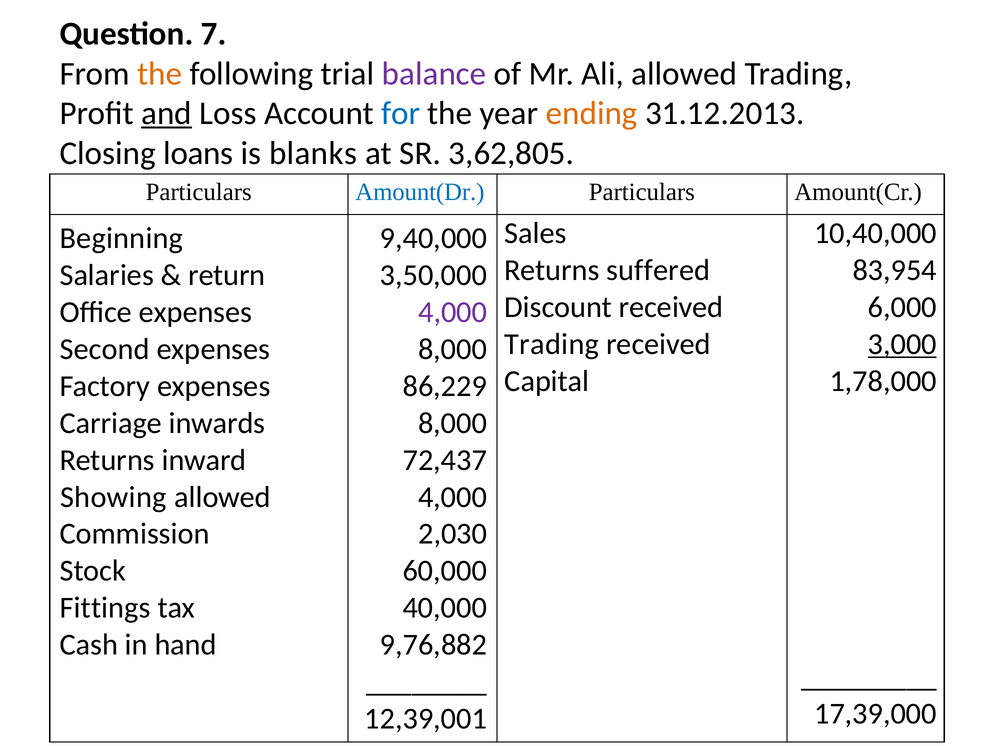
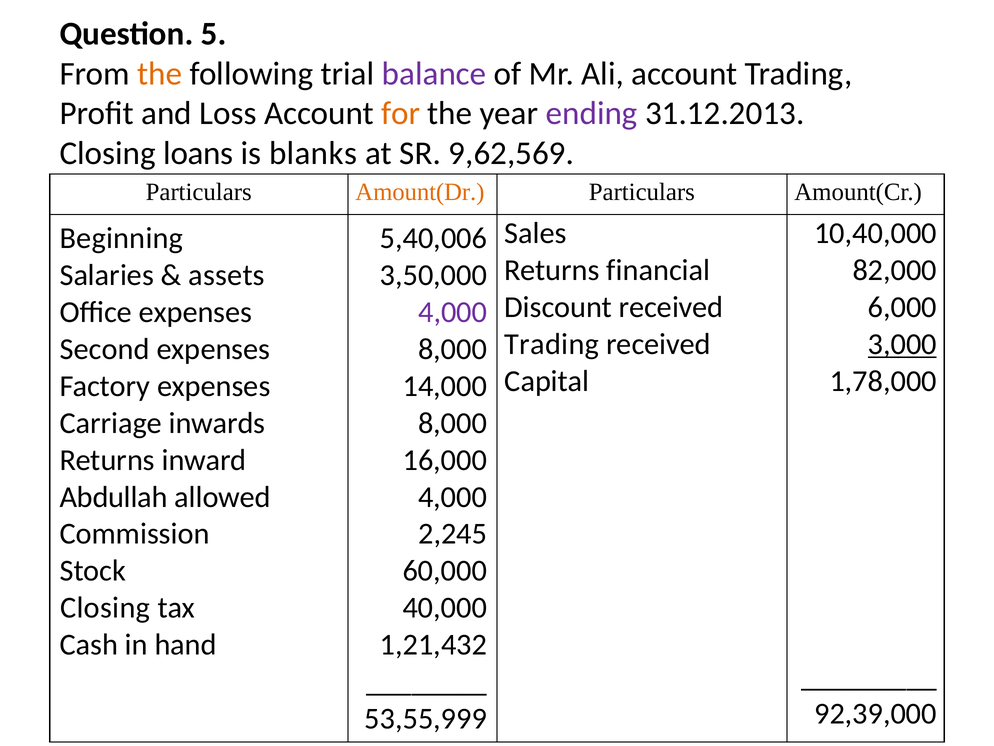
7: 7 -> 5
Ali allowed: allowed -> account
and underline: present -> none
for colour: blue -> orange
ending colour: orange -> purple
3,62,805: 3,62,805 -> 9,62,569
Amount(Dr colour: blue -> orange
9,40,000: 9,40,000 -> 5,40,006
suffered: suffered -> financial
83,954: 83,954 -> 82,000
return: return -> assets
86,229: 86,229 -> 14,000
72,437: 72,437 -> 16,000
Showing: Showing -> Abdullah
2,030: 2,030 -> 2,245
Fittings at (105, 607): Fittings -> Closing
9,76,882: 9,76,882 -> 1,21,432
17,39,000: 17,39,000 -> 92,39,000
12,39,001: 12,39,001 -> 53,55,999
